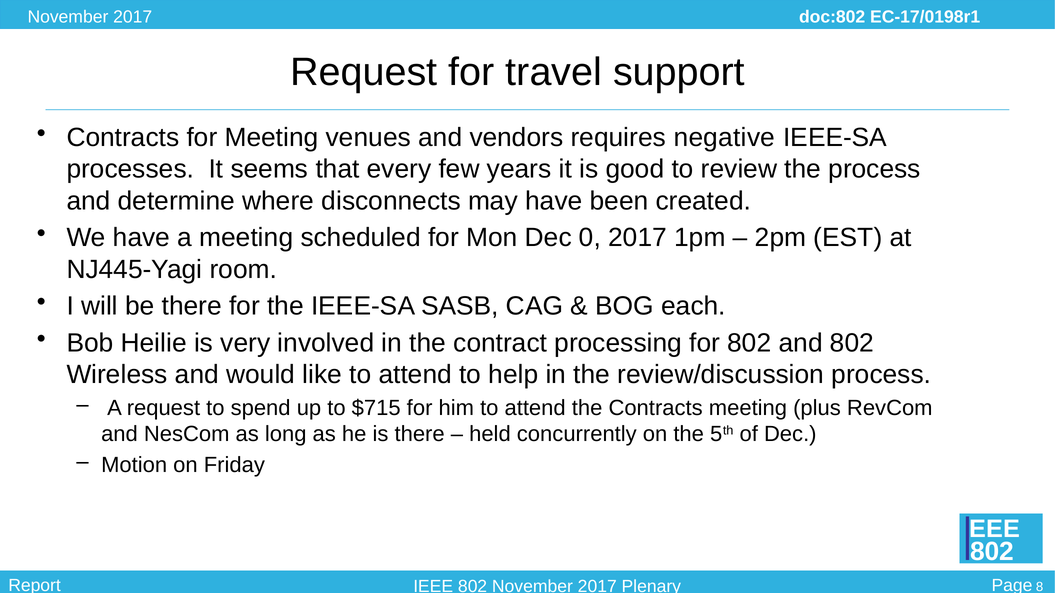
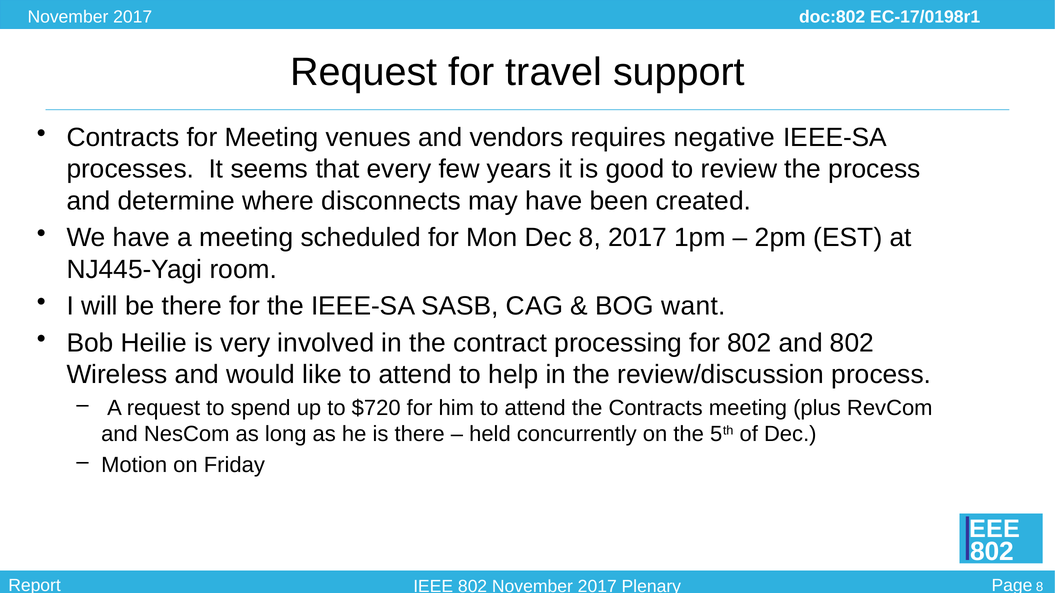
Dec 0: 0 -> 8
each: each -> want
$715: $715 -> $720
